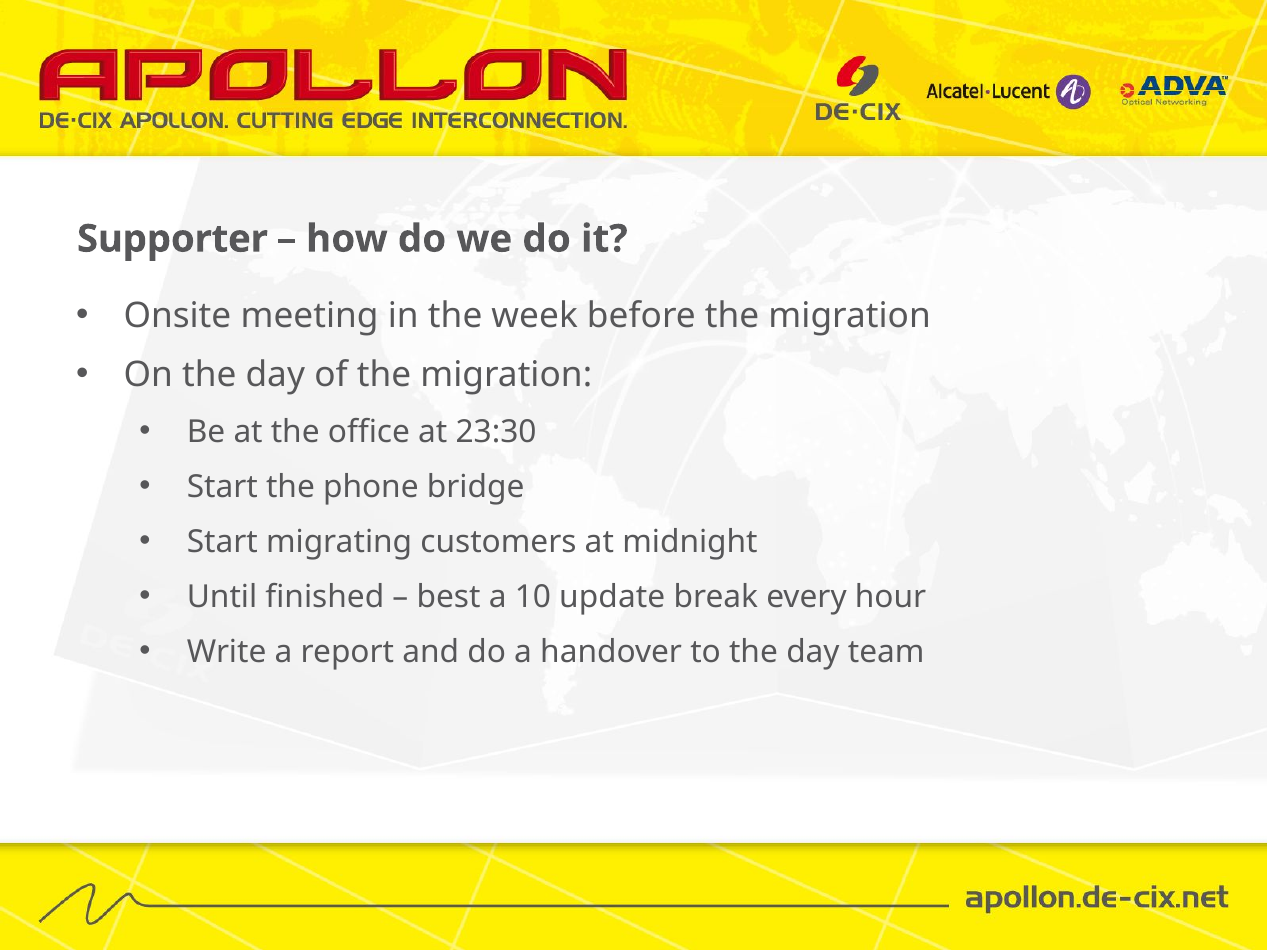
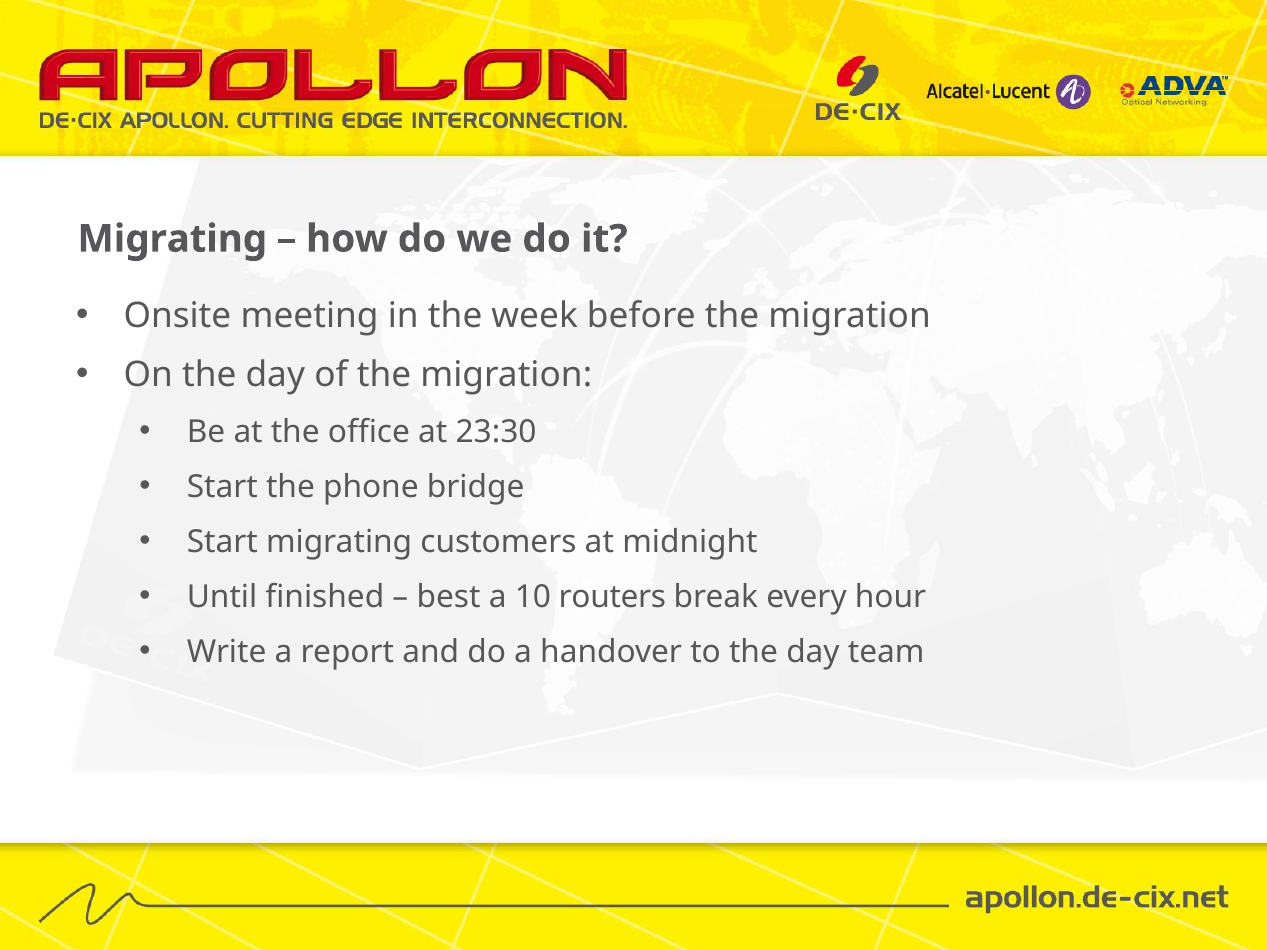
Supporter at (172, 239): Supporter -> Migrating
update: update -> routers
